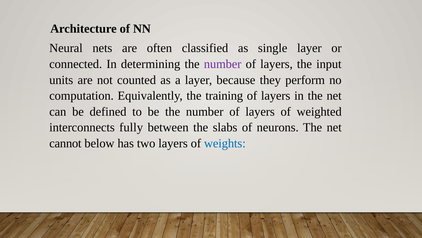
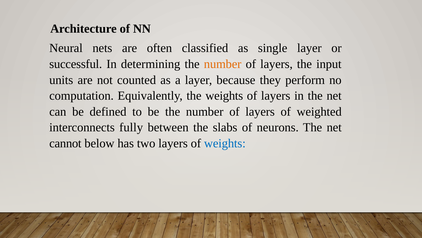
connected: connected -> successful
number at (223, 64) colour: purple -> orange
the training: training -> weights
